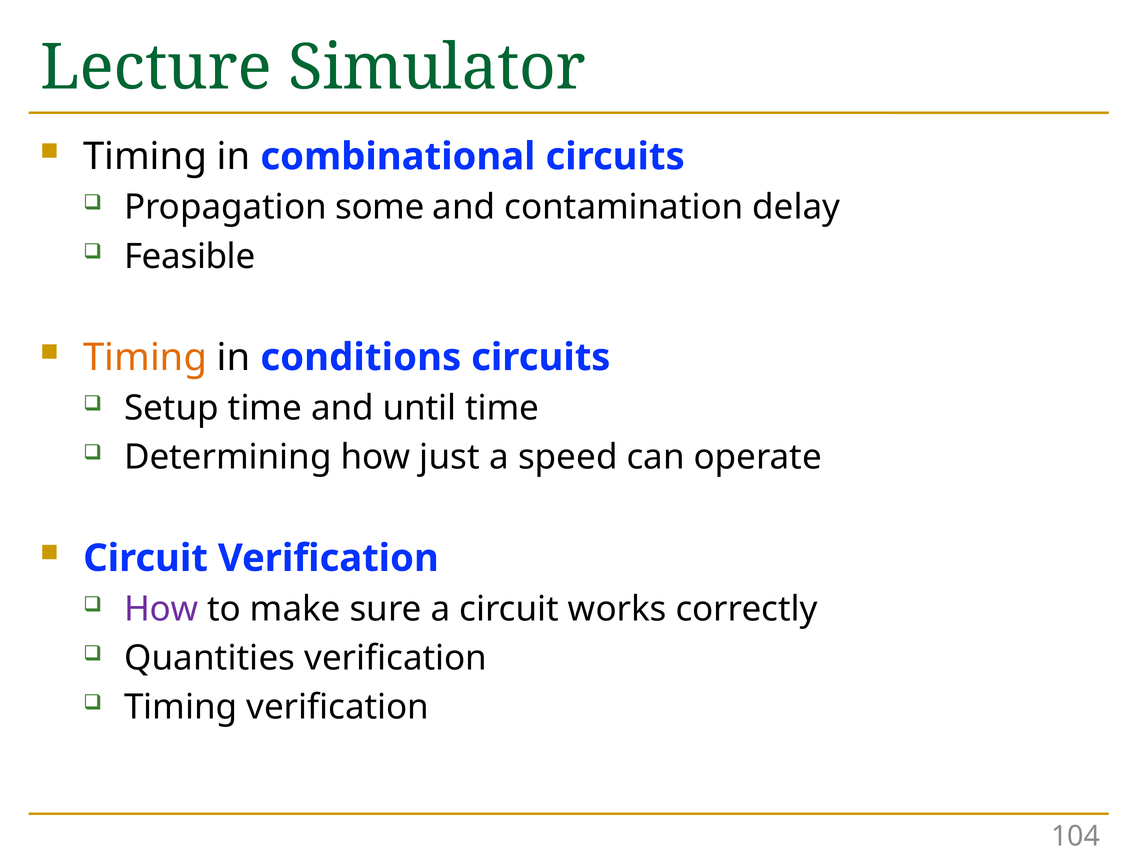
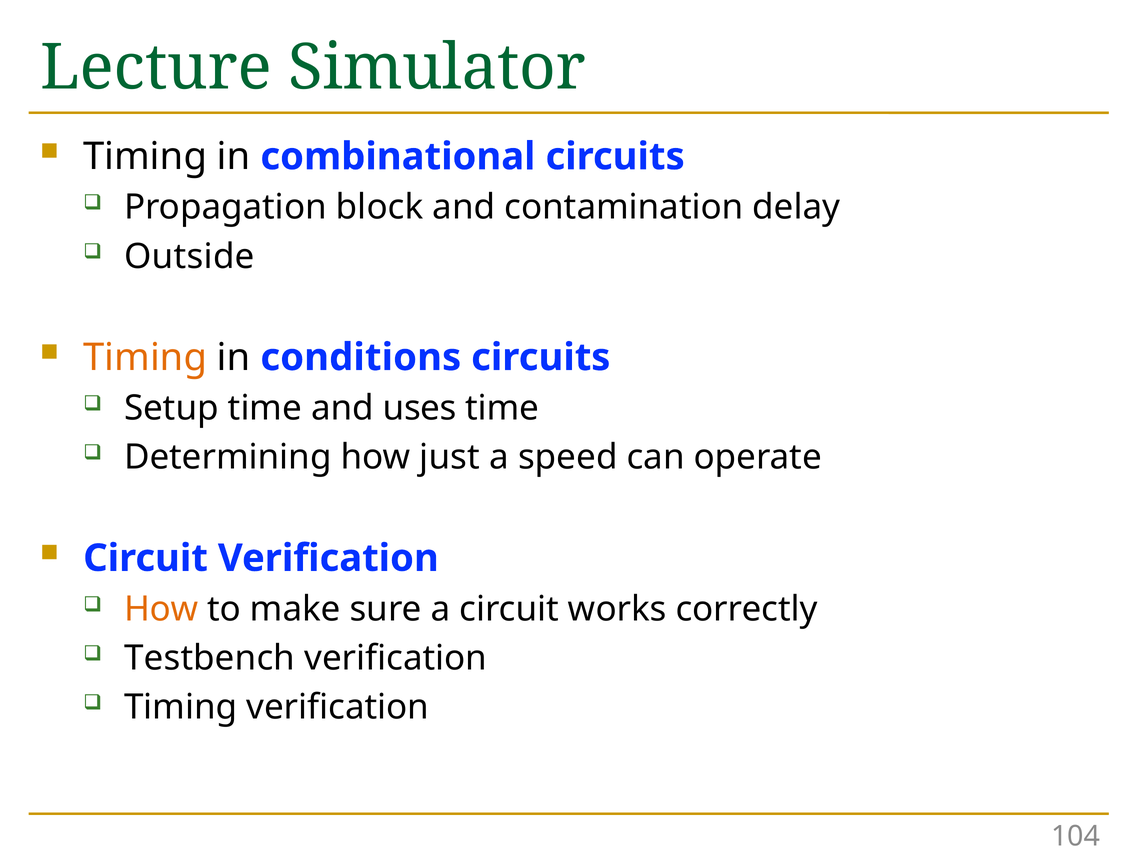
some: some -> block
Feasible: Feasible -> Outside
until: until -> uses
How at (161, 608) colour: purple -> orange
Quantities: Quantities -> Testbench
